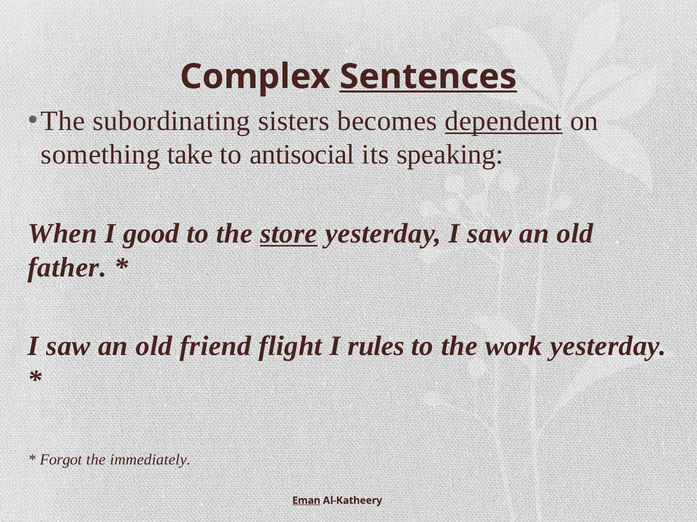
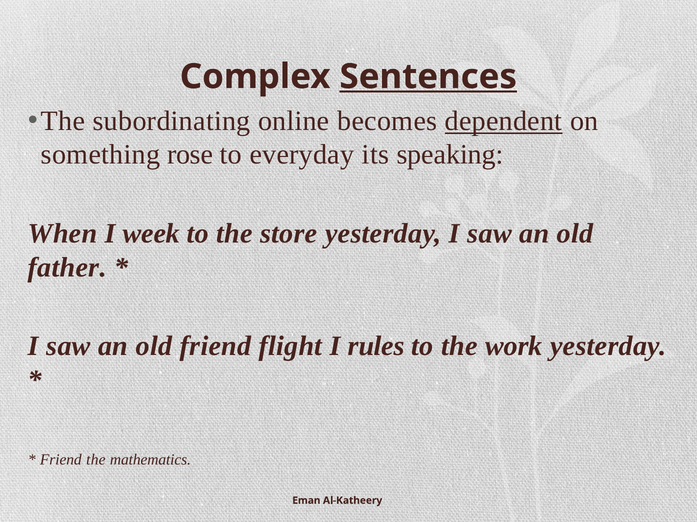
sisters: sisters -> online
take: take -> rose
antisocial: antisocial -> everyday
good: good -> week
store underline: present -> none
Forgot at (61, 460): Forgot -> Friend
immediately: immediately -> mathematics
Eman underline: present -> none
